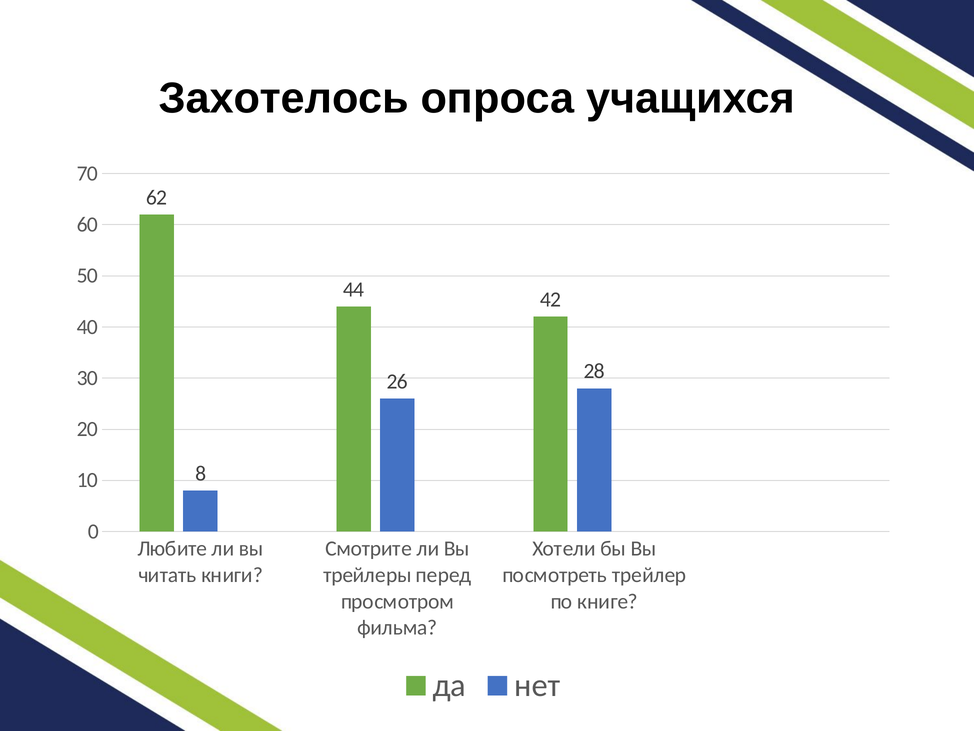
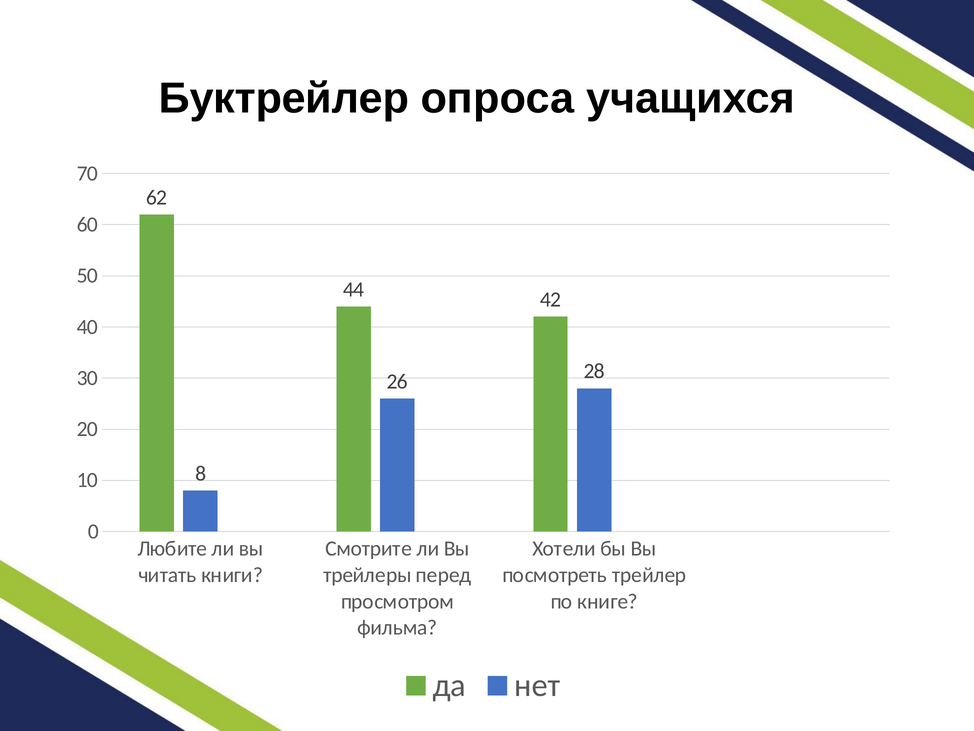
Захотелось: Захотелось -> Буктрейлер
